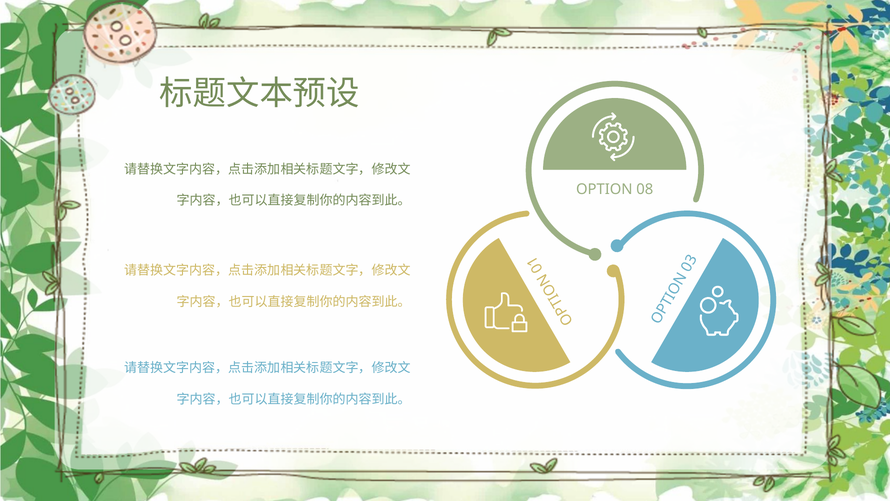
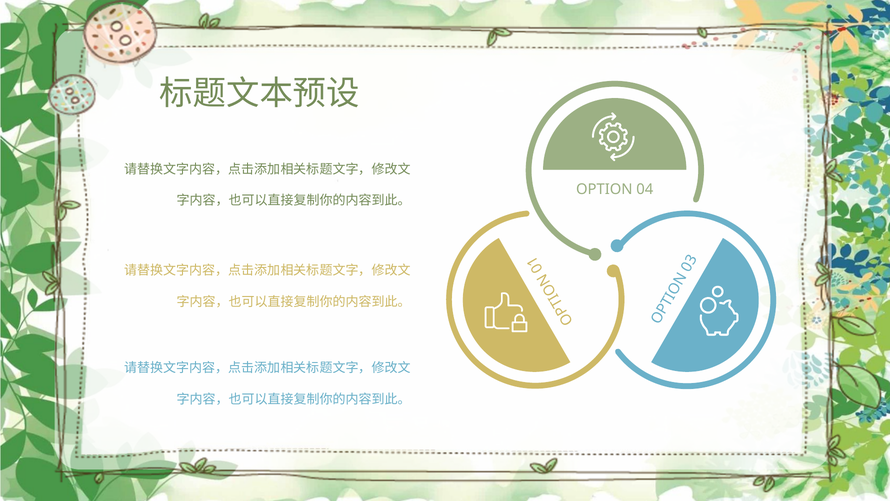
08: 08 -> 04
